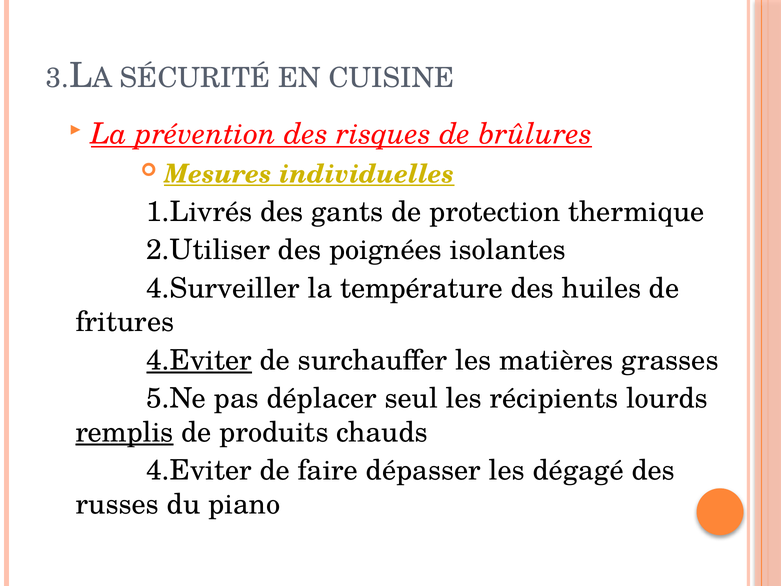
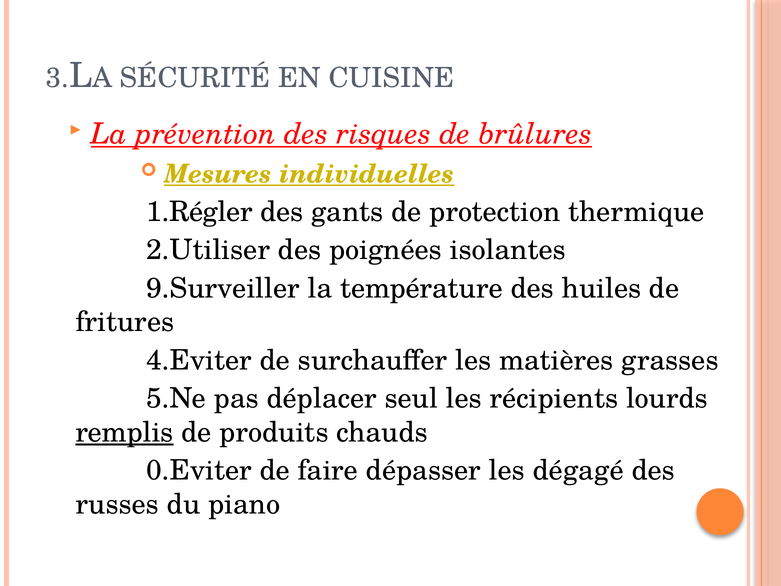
1.Livrés: 1.Livrés -> 1.Régler
4.Surveiller: 4.Surveiller -> 9.Surveiller
4.Eviter at (199, 360) underline: present -> none
4.Eviter at (199, 470): 4.Eviter -> 0.Eviter
